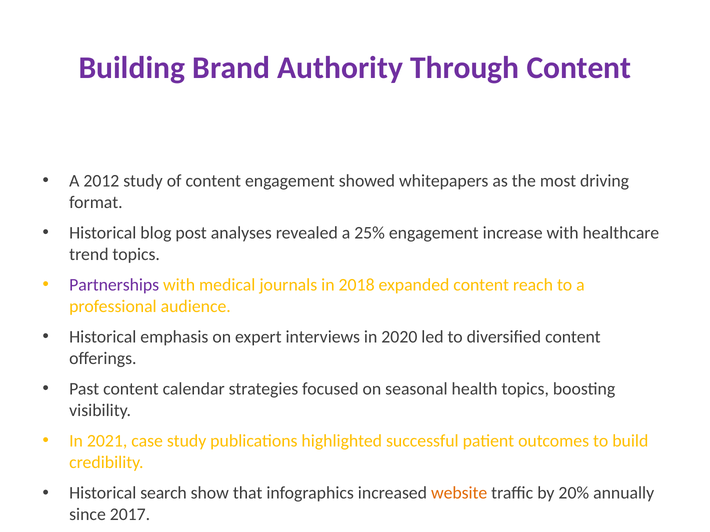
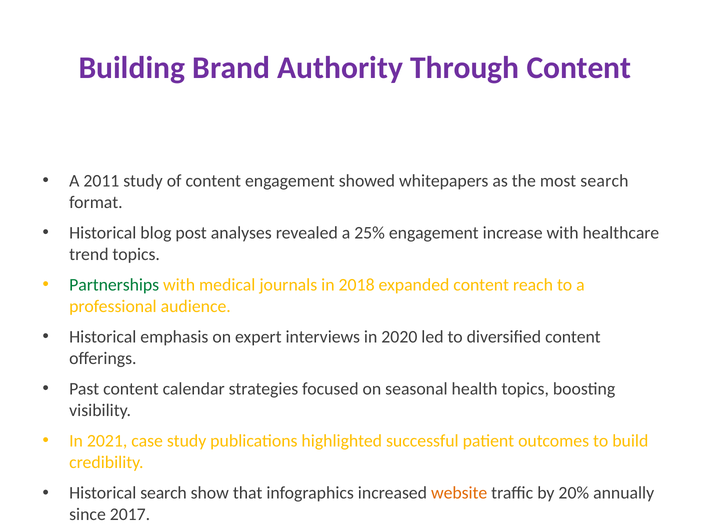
2012: 2012 -> 2011
most driving: driving -> search
Partnerships colour: purple -> green
